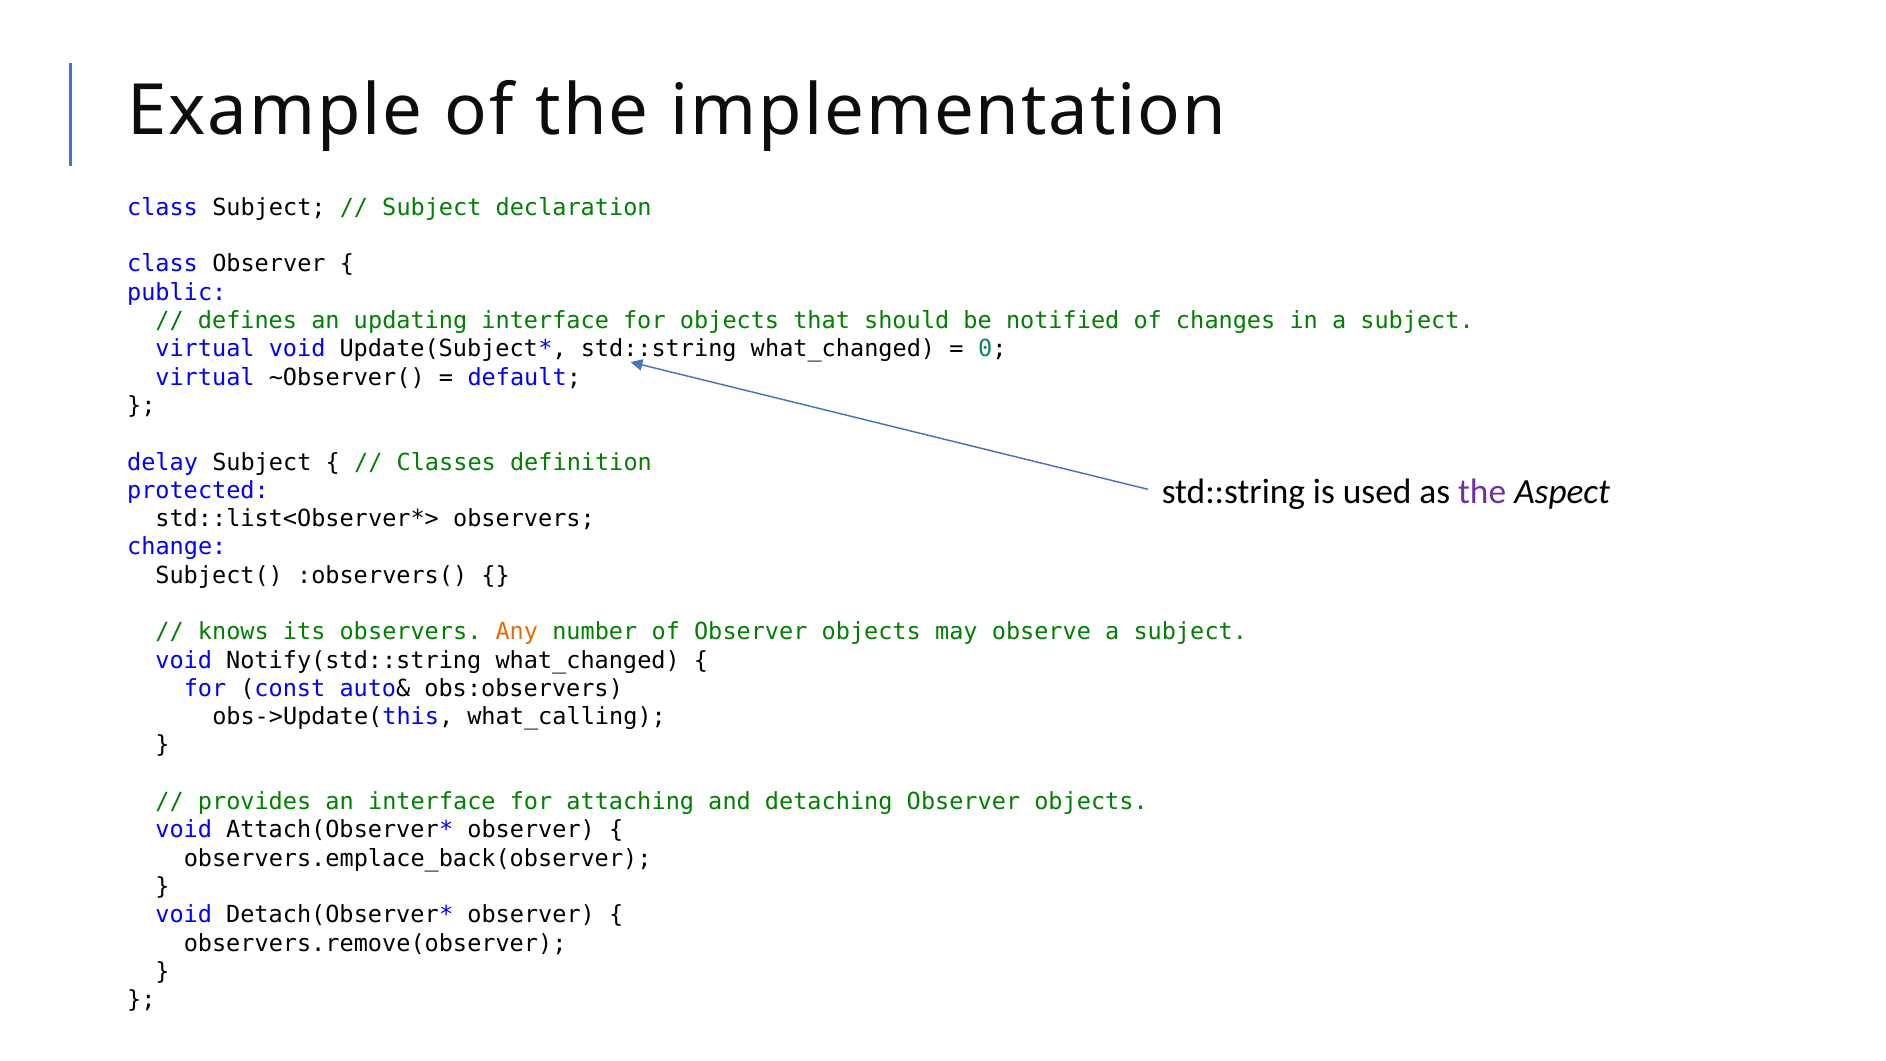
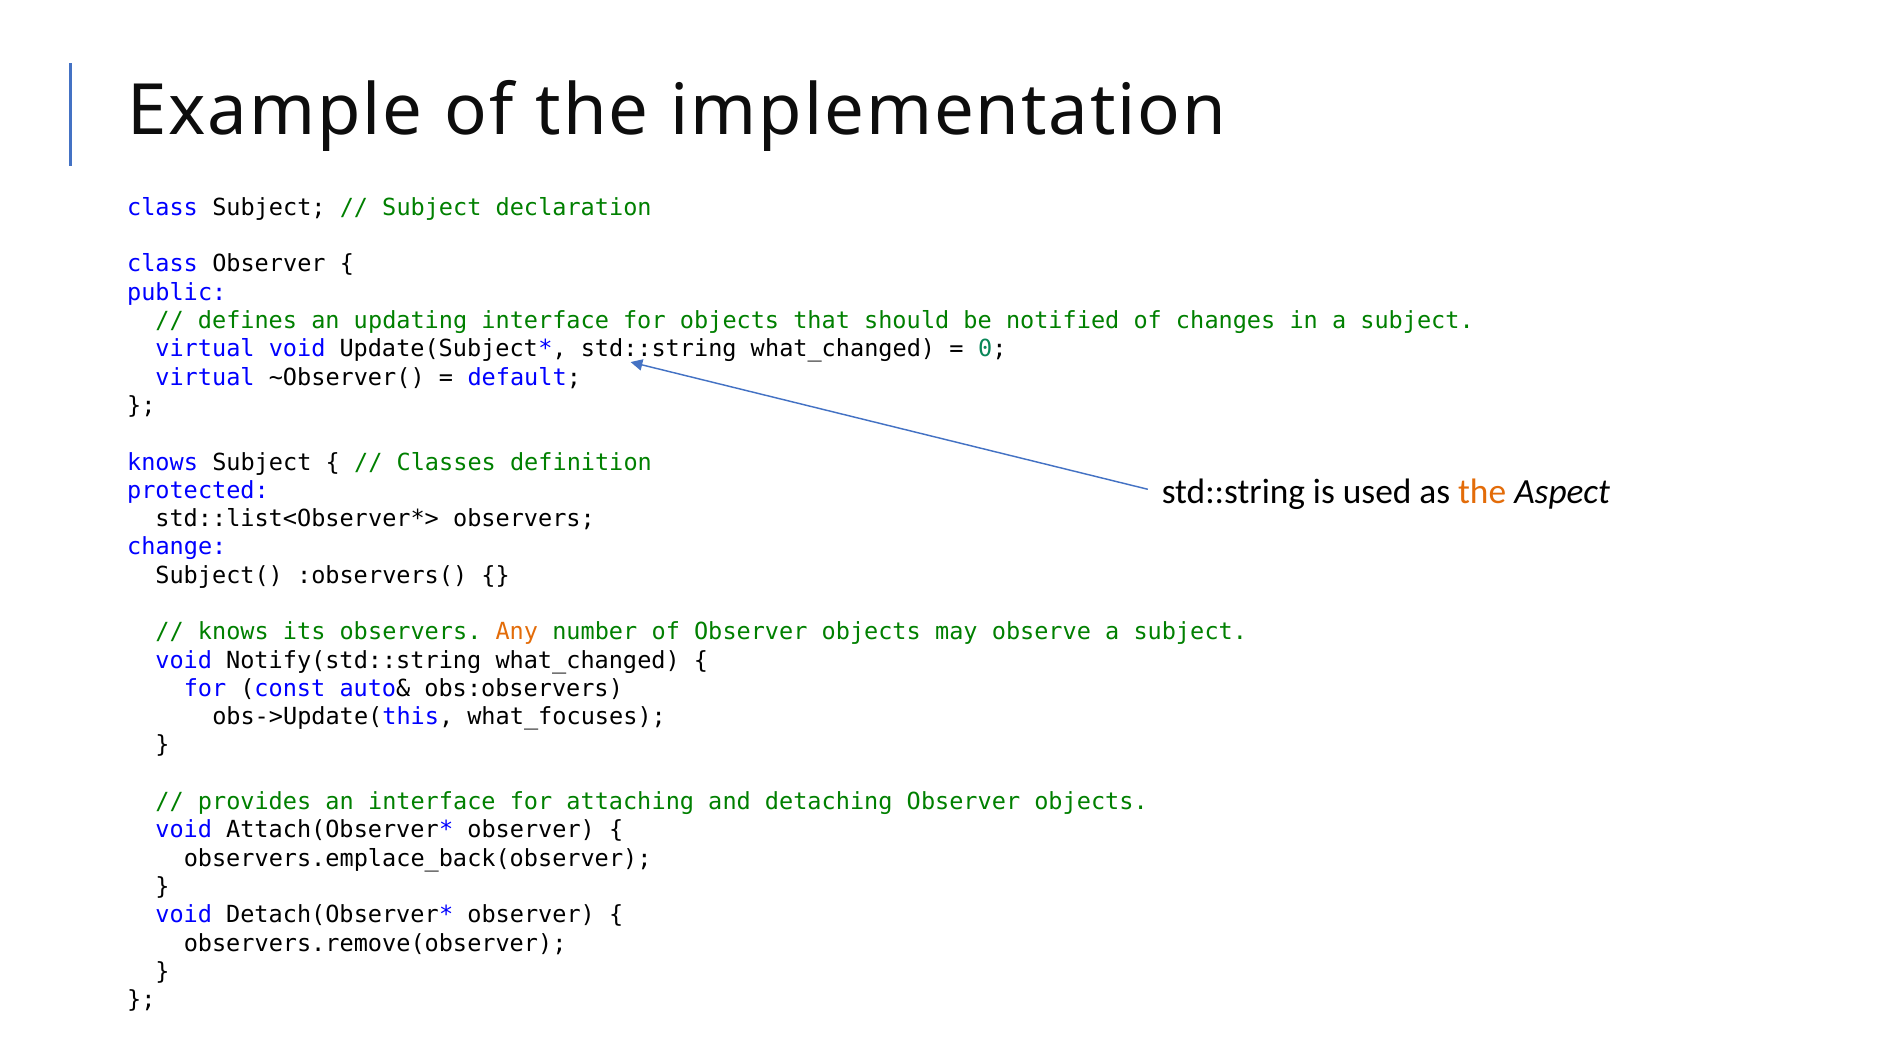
delay at (163, 462): delay -> knows
the at (1482, 492) colour: purple -> orange
what_calling: what_calling -> what_focuses
